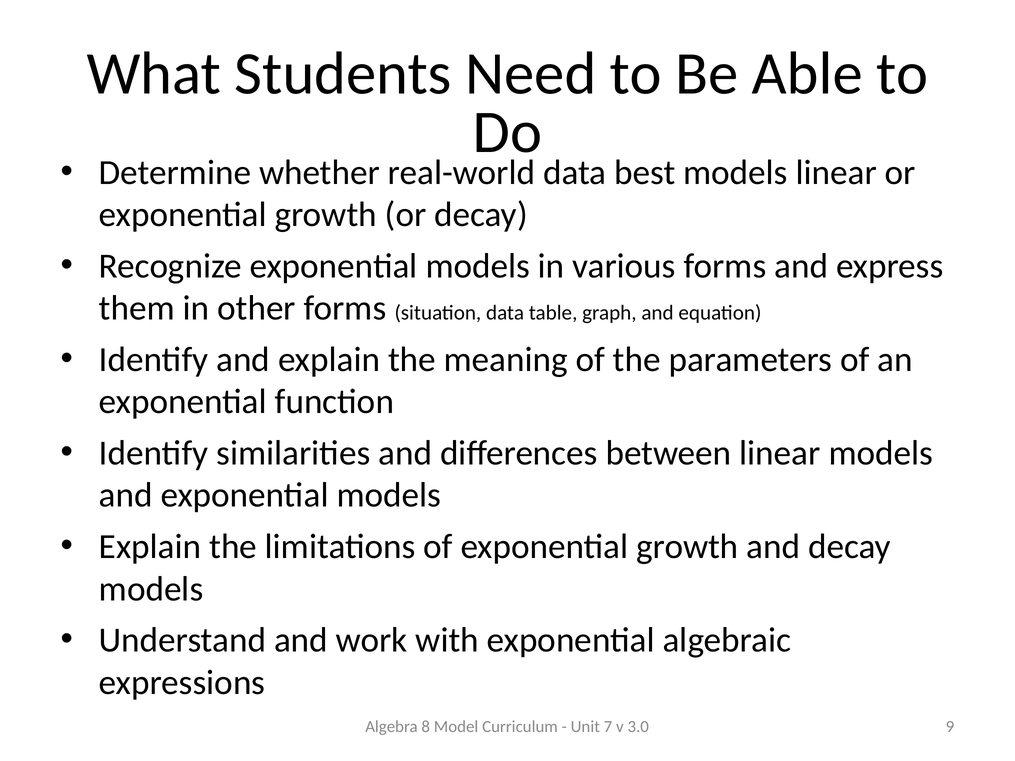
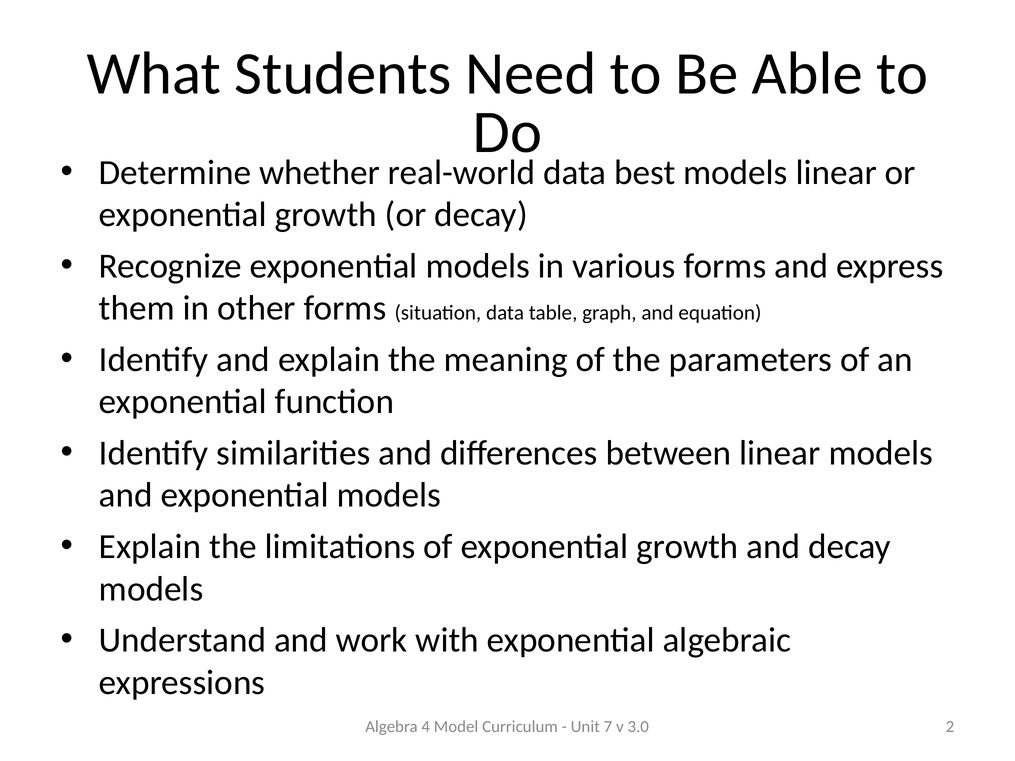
8: 8 -> 4
9: 9 -> 2
